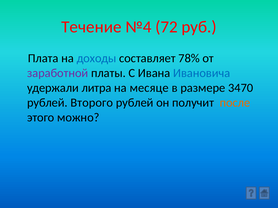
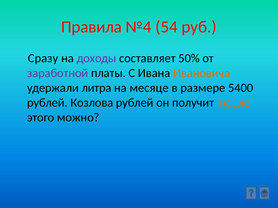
Течение: Течение -> Правила
72: 72 -> 54
Плата: Плата -> Сразу
доходы colour: blue -> purple
78%: 78% -> 50%
Ивановича colour: blue -> orange
3470: 3470 -> 5400
Второго: Второго -> Козлова
